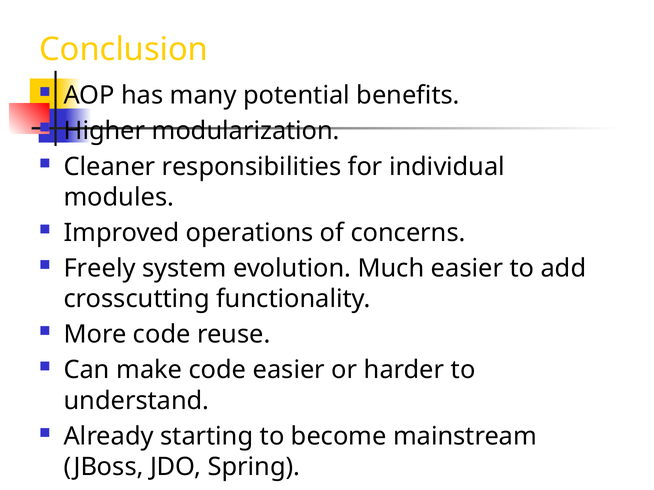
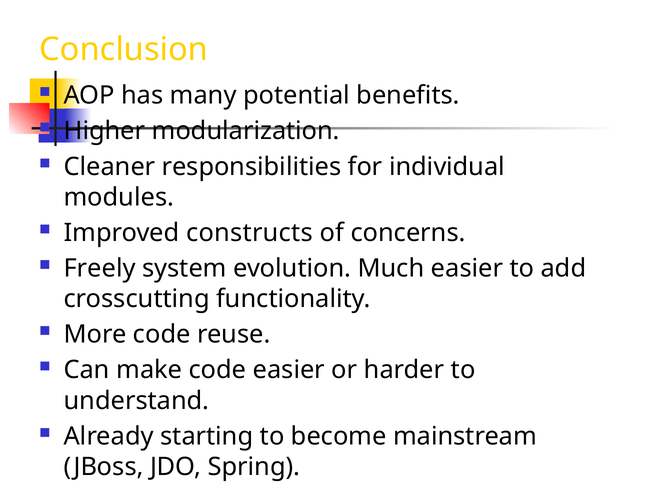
operations: operations -> constructs
